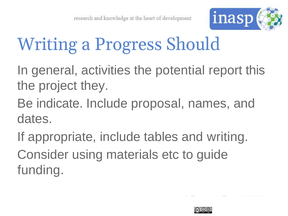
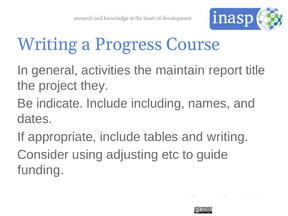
Should: Should -> Course
potential: potential -> maintain
this: this -> title
proposal: proposal -> including
materials: materials -> adjusting
